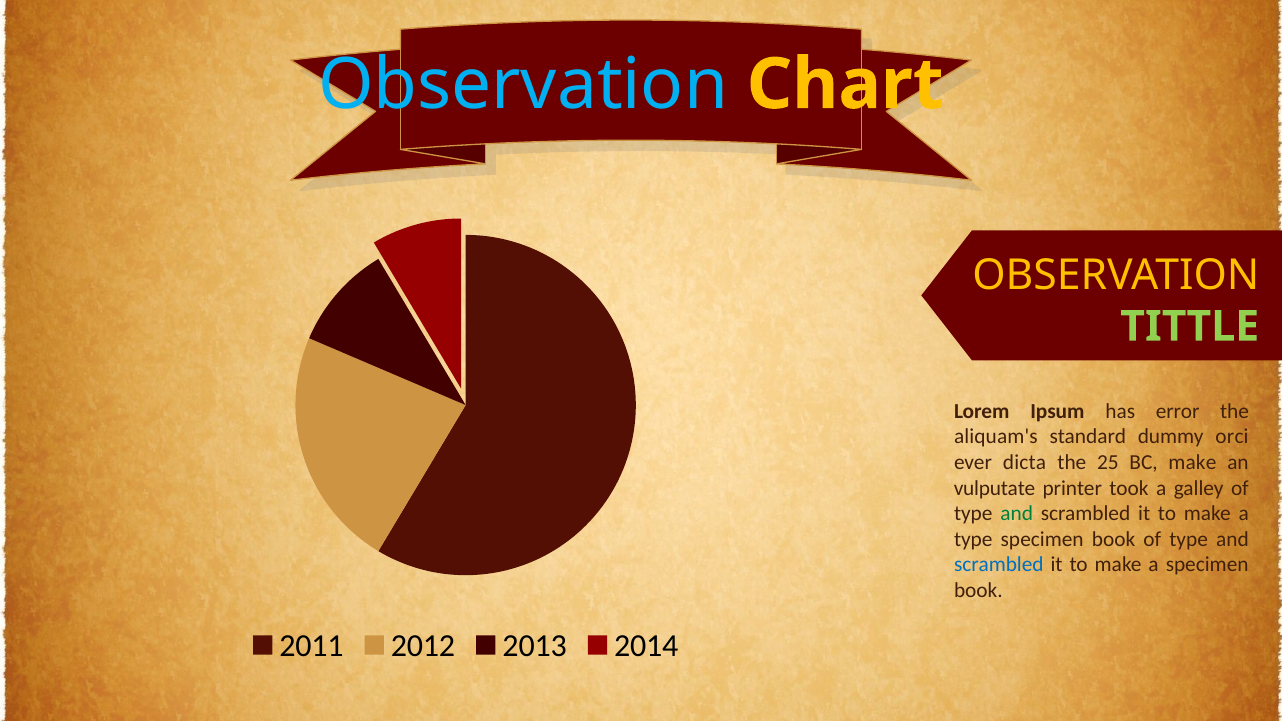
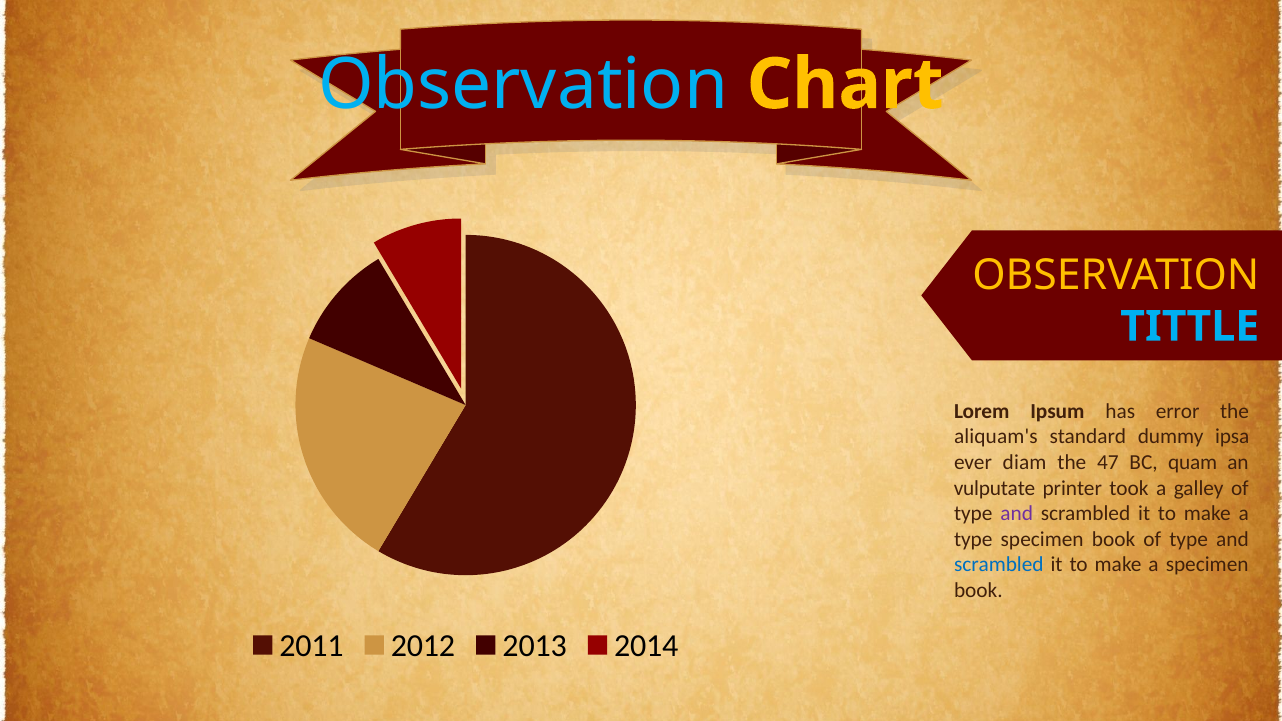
TITTLE colour: light green -> light blue
orci: orci -> ipsa
dicta: dicta -> diam
25: 25 -> 47
BC make: make -> quam
and at (1017, 514) colour: green -> purple
